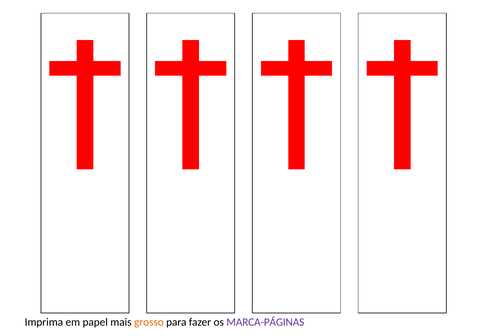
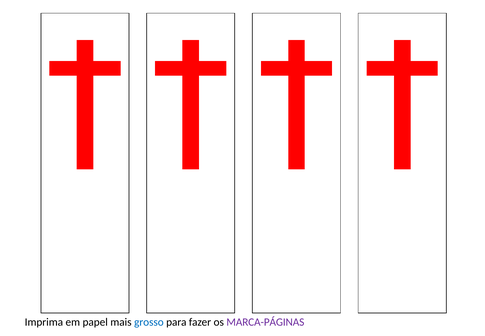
grosso colour: orange -> blue
